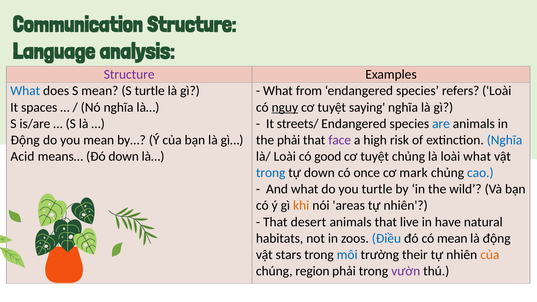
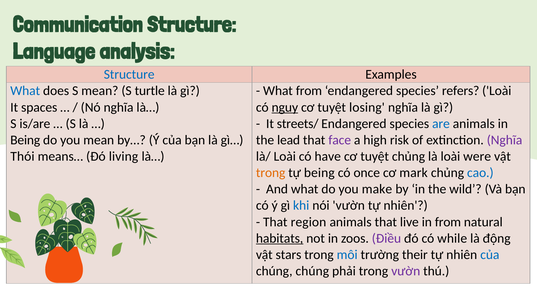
Structure at (129, 75) colour: purple -> blue
saying: saying -> losing
Động at (25, 140): Động -> Being
the phải: phải -> lead
Nghĩa at (505, 140) colour: blue -> purple
Acid: Acid -> Thói
Đó down: down -> living
good: good -> have
loài what: what -> were
trong at (271, 173) colour: blue -> orange
tự down: down -> being
you turtle: turtle -> make
khi colour: orange -> blue
nói areas: areas -> vườn
desert: desert -> region
in have: have -> from
habitats underline: none -> present
Điều colour: blue -> purple
có mean: mean -> while
của at (490, 255) colour: orange -> blue
chúng region: region -> chúng
